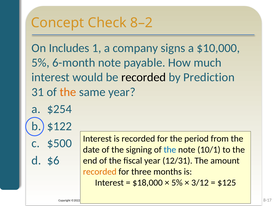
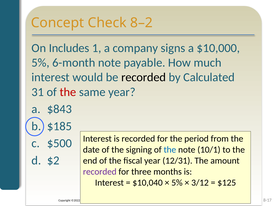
Prediction: Prediction -> Calculated
the at (68, 92) colour: orange -> red
$254: $254 -> $843
$122: $122 -> $185
$6: $6 -> $2
recorded at (100, 172) colour: orange -> purple
$18,000: $18,000 -> $10,040
